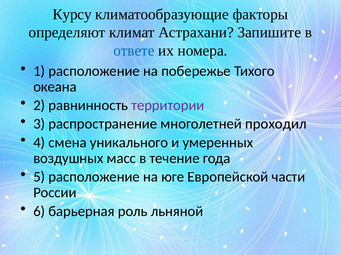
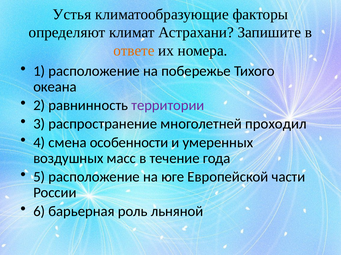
Курсу: Курсу -> Устья
ответе colour: blue -> orange
уникального: уникального -> особенности
